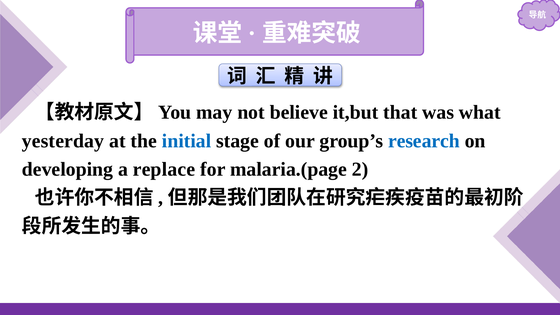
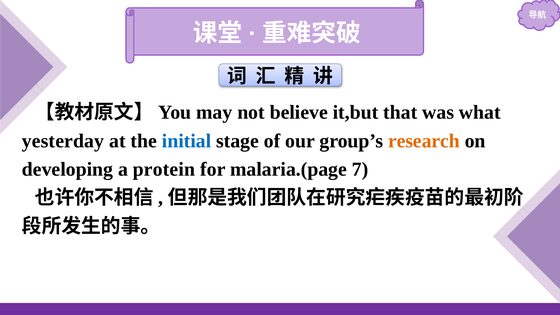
research colour: blue -> orange
replace: replace -> protein
2: 2 -> 7
